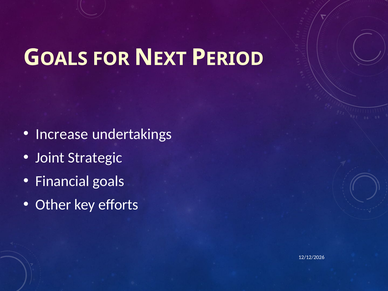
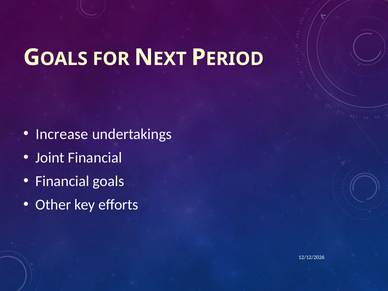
Joint Strategic: Strategic -> Financial
